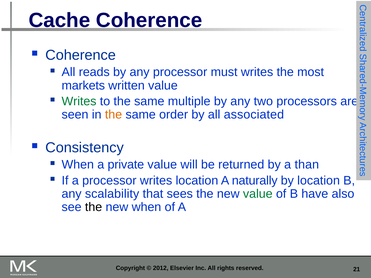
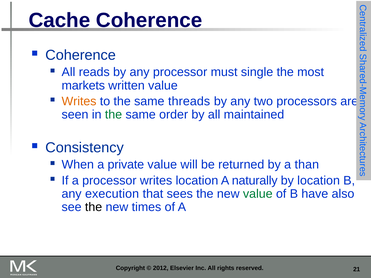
must writes: writes -> single
Writes at (79, 101) colour: green -> orange
multiple: multiple -> threads
the at (113, 115) colour: orange -> green
associated: associated -> maintained
scalability: scalability -> execution
new when: when -> times
